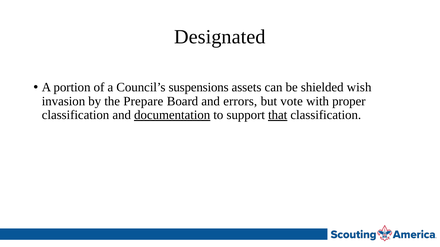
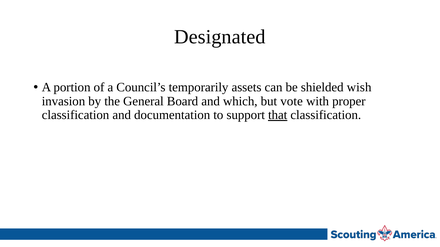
suspensions: suspensions -> temporarily
Prepare: Prepare -> General
errors: errors -> which
documentation underline: present -> none
